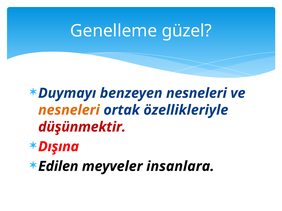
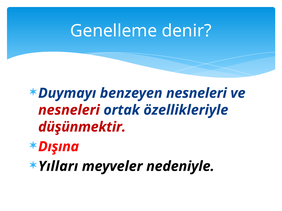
güzel: güzel -> denir
nesneleri at (69, 110) colour: orange -> red
Edilen: Edilen -> Yılları
insanlara: insanlara -> nedeniyle
